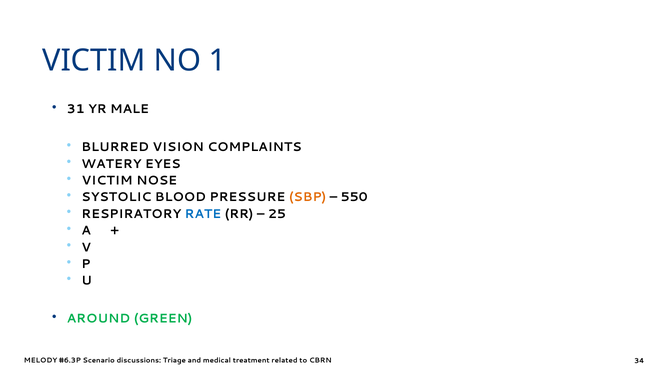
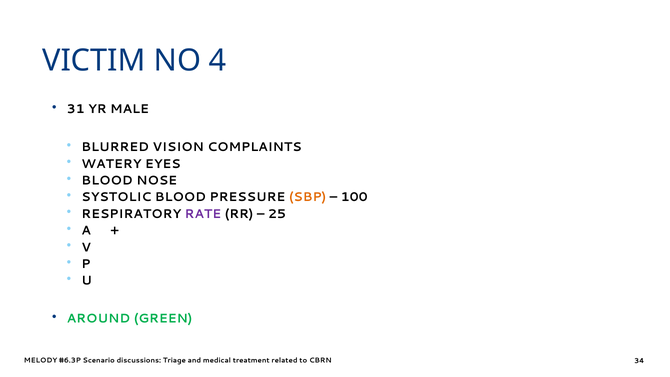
1: 1 -> 4
VICTIM at (107, 181): VICTIM -> BLOOD
550: 550 -> 100
RATE colour: blue -> purple
